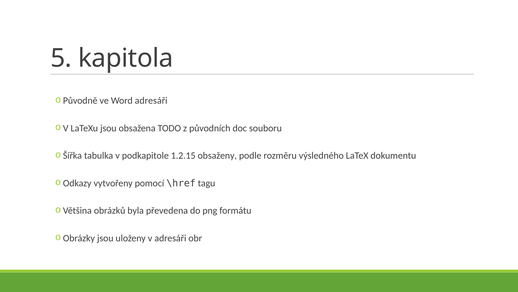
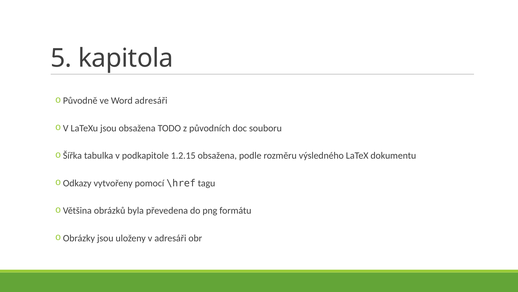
1.2.15 obsaženy: obsaženy -> obsažena
